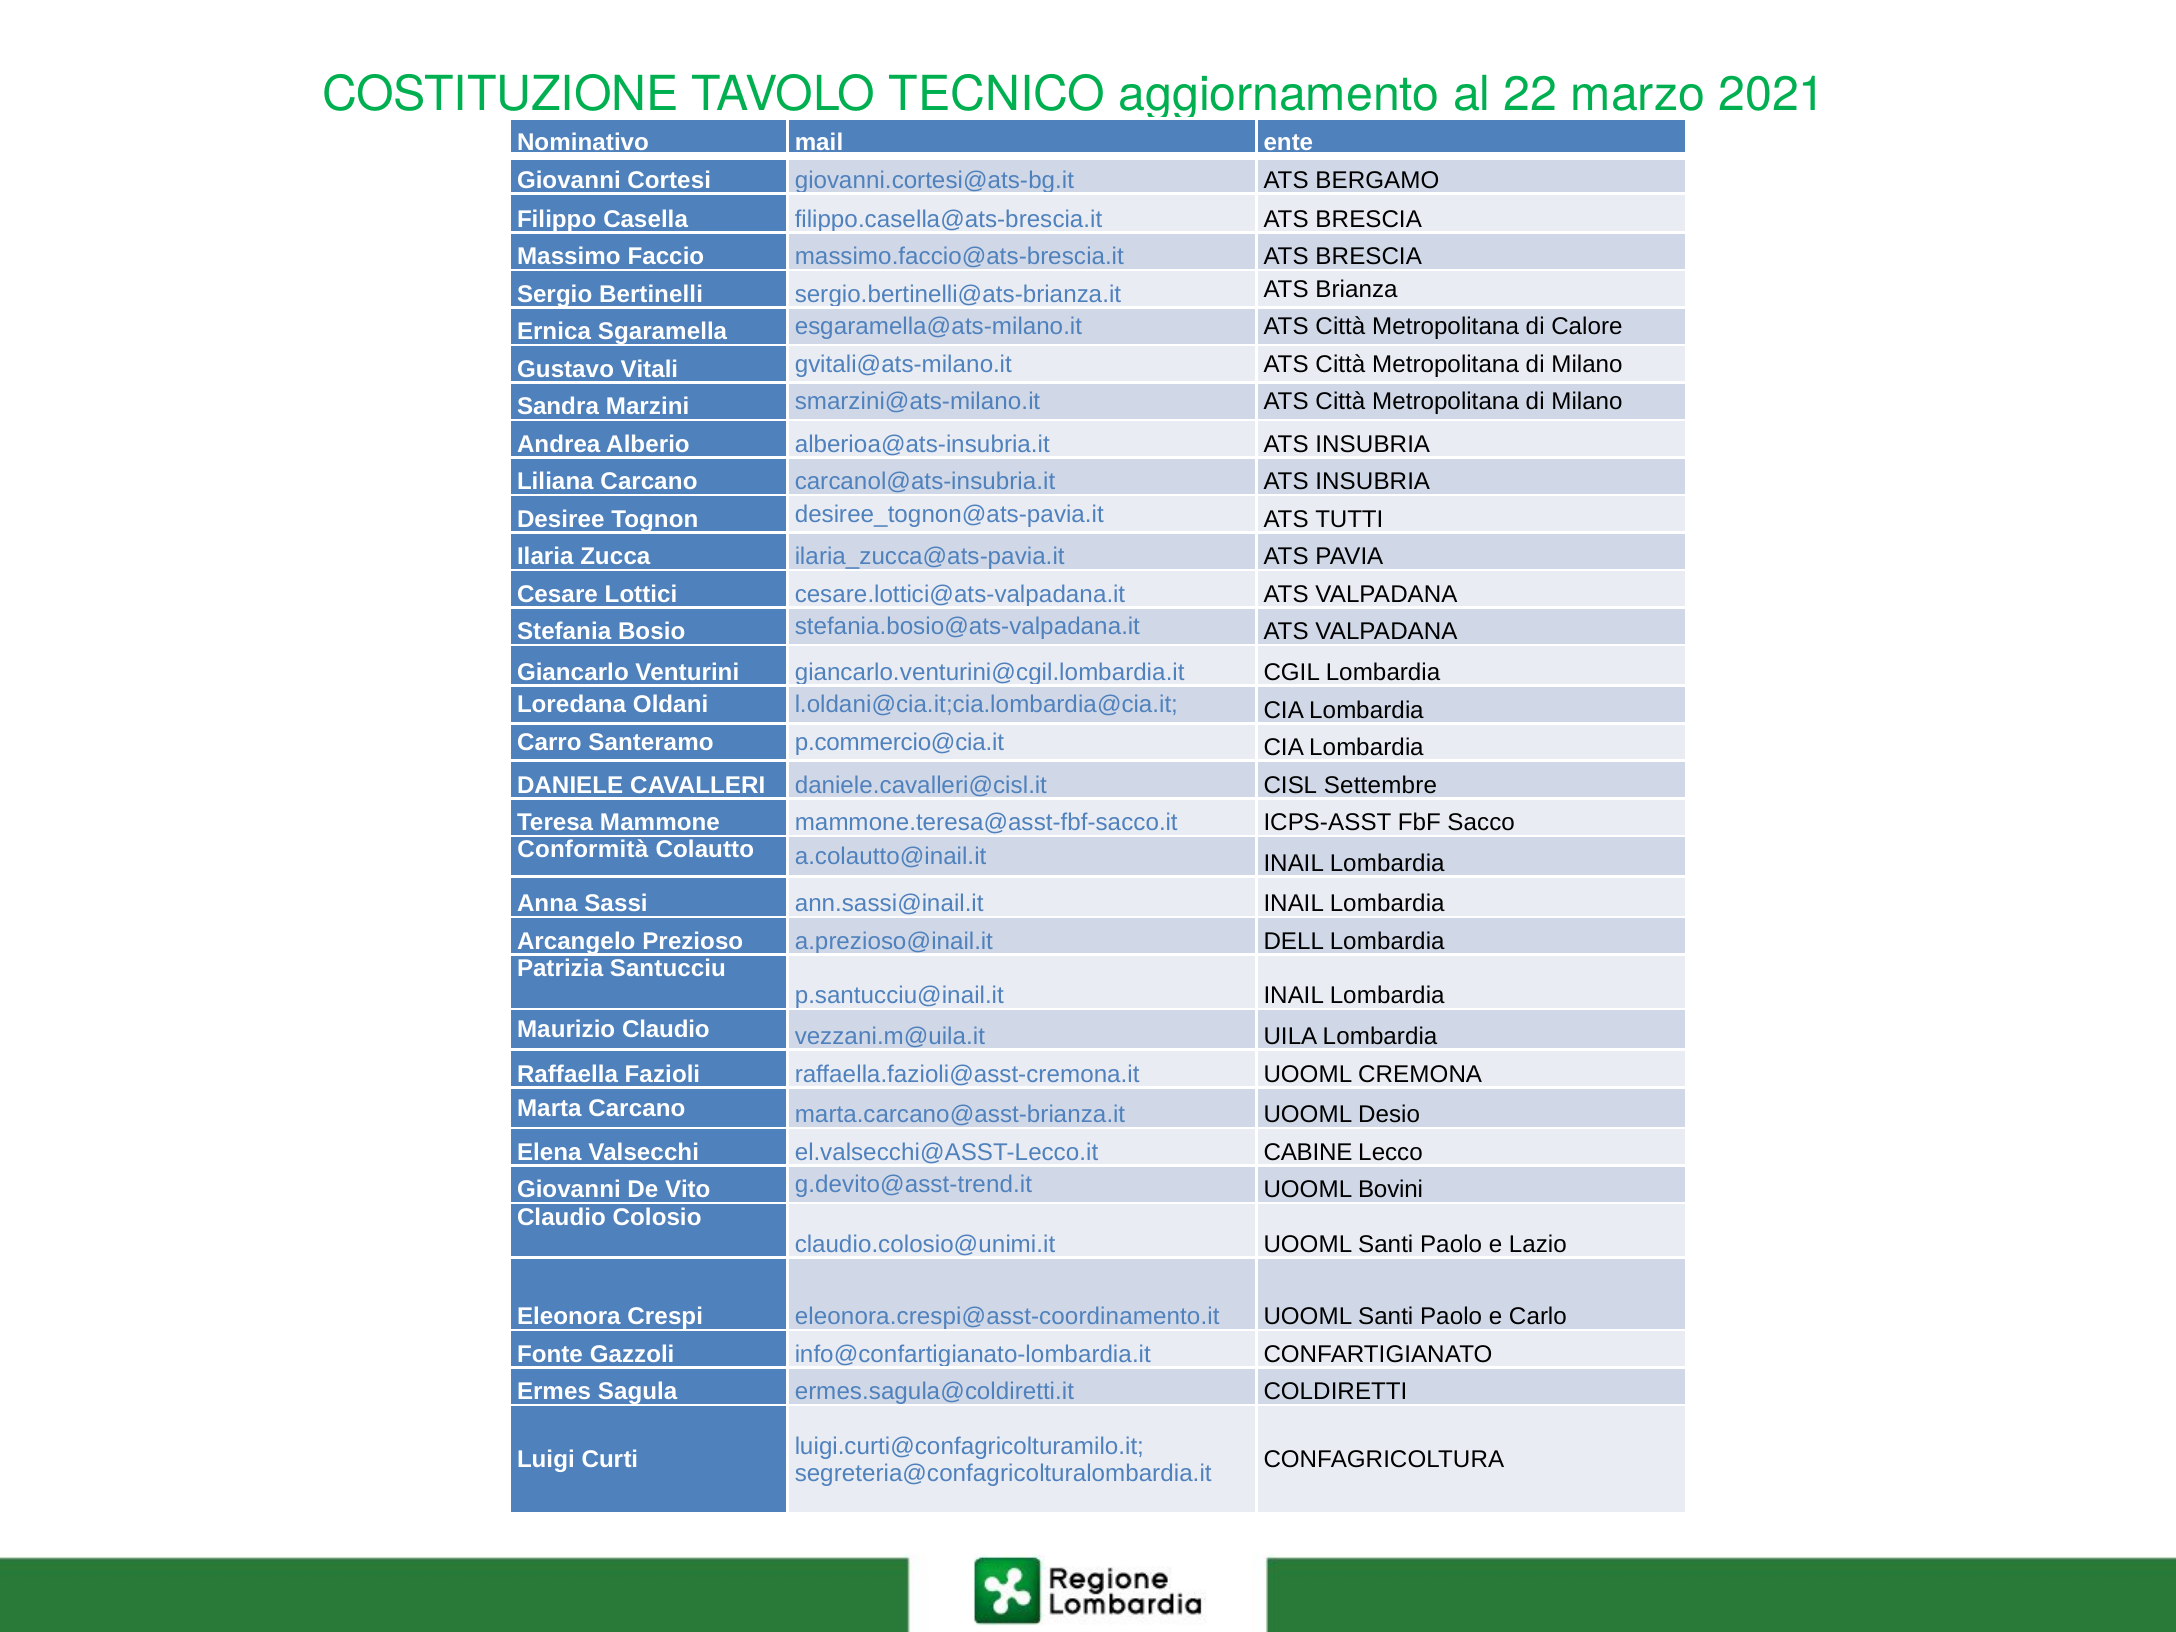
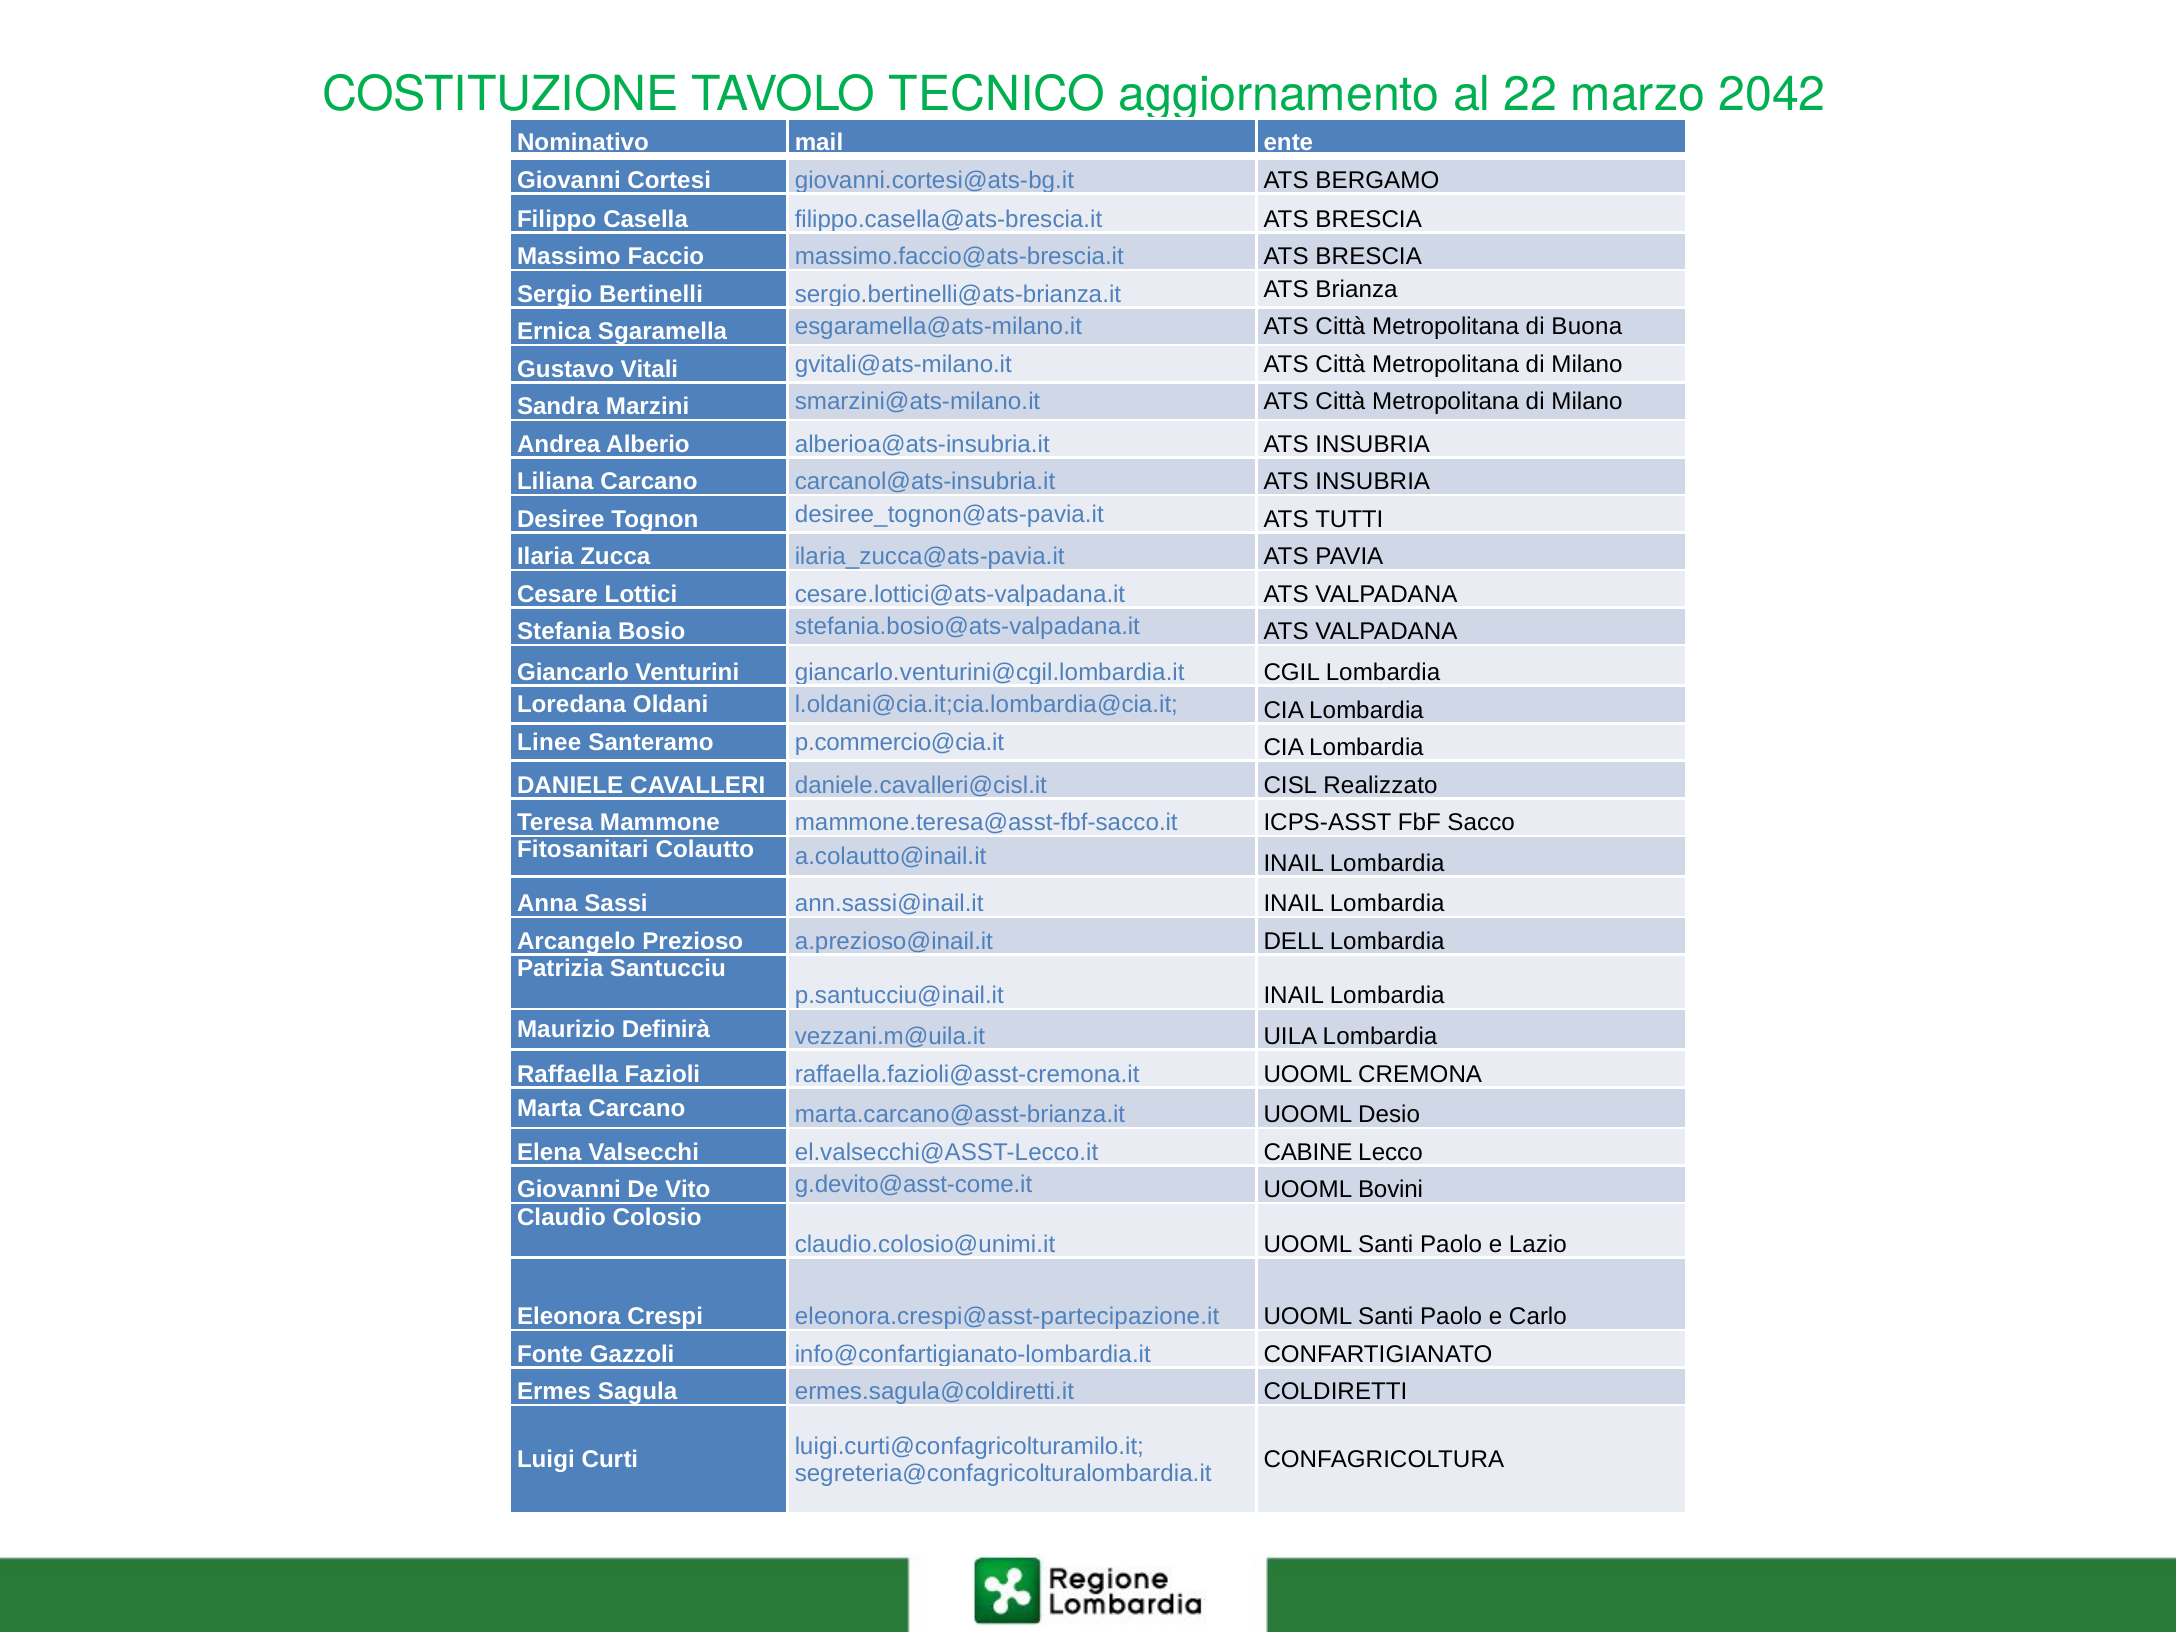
2021: 2021 -> 2042
Calore: Calore -> Buona
Carro: Carro -> Linee
Settembre: Settembre -> Realizzato
Conformità: Conformità -> Fitosanitari
Maurizio Claudio: Claudio -> Definirà
g.devito@asst-trend.it: g.devito@asst-trend.it -> g.devito@asst-come.it
eleonora.crespi@asst-coordinamento.it: eleonora.crespi@asst-coordinamento.it -> eleonora.crespi@asst-partecipazione.it
